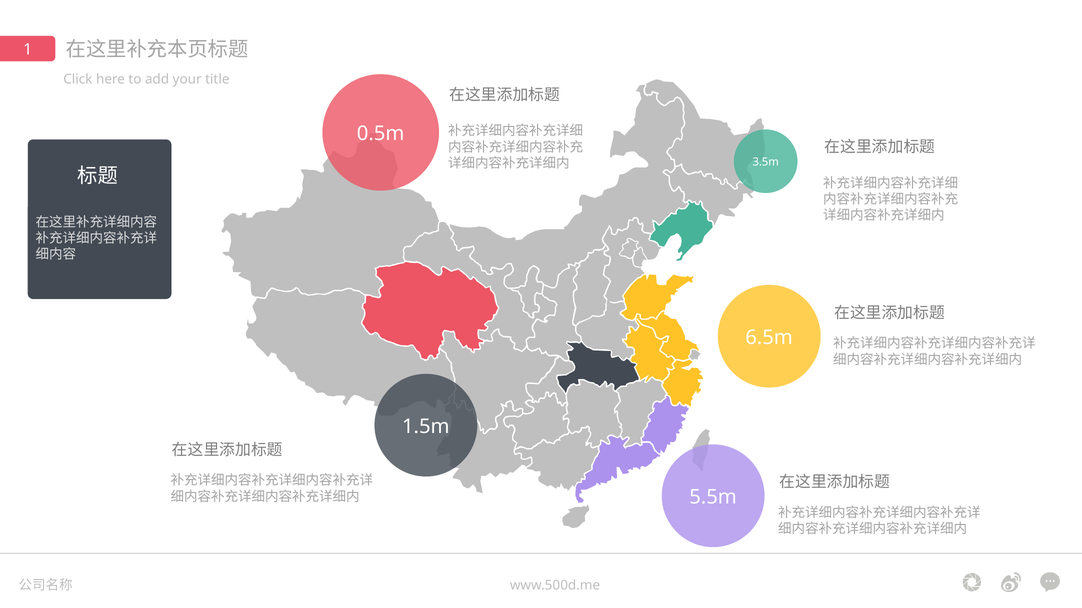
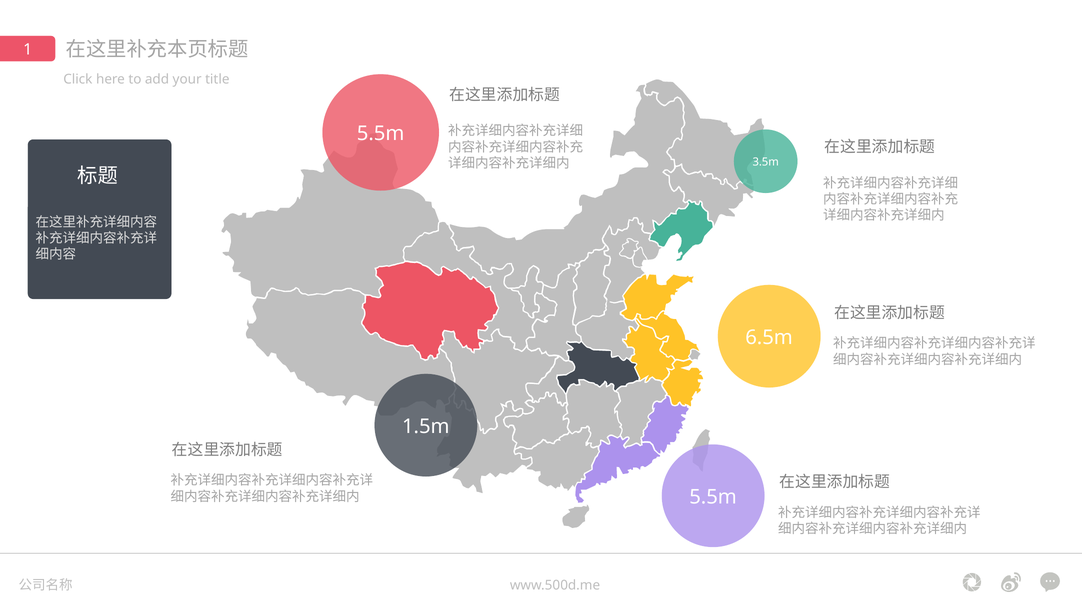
0.5m at (381, 134): 0.5m -> 5.5m
